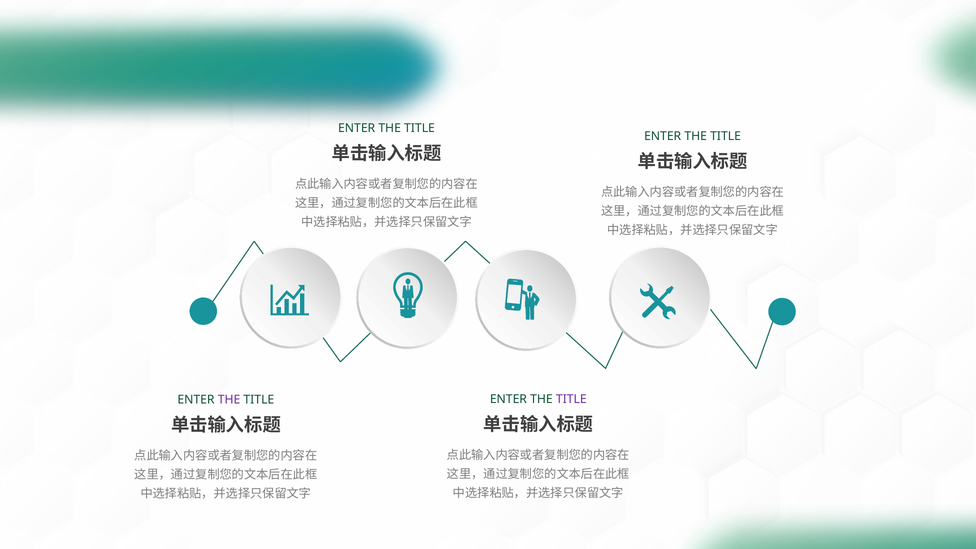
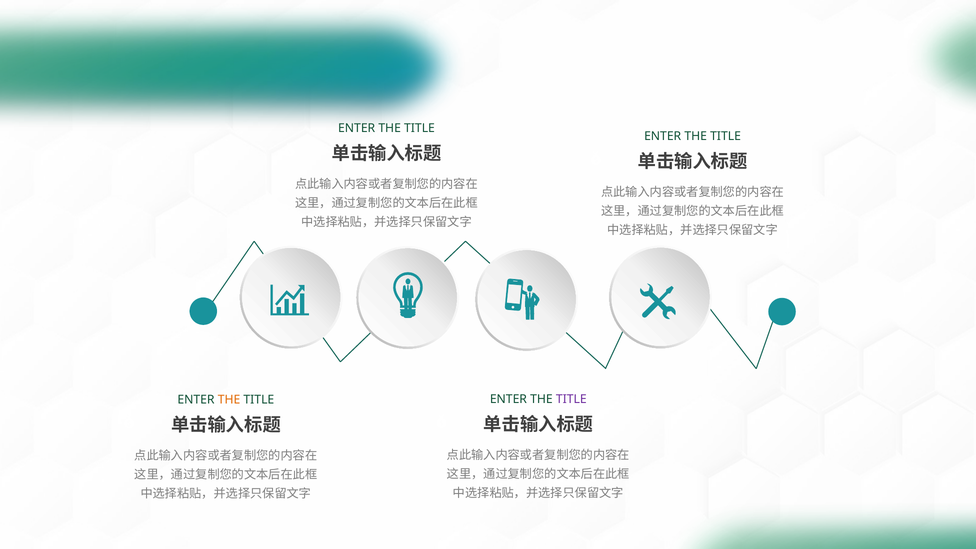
THE at (229, 400) colour: purple -> orange
